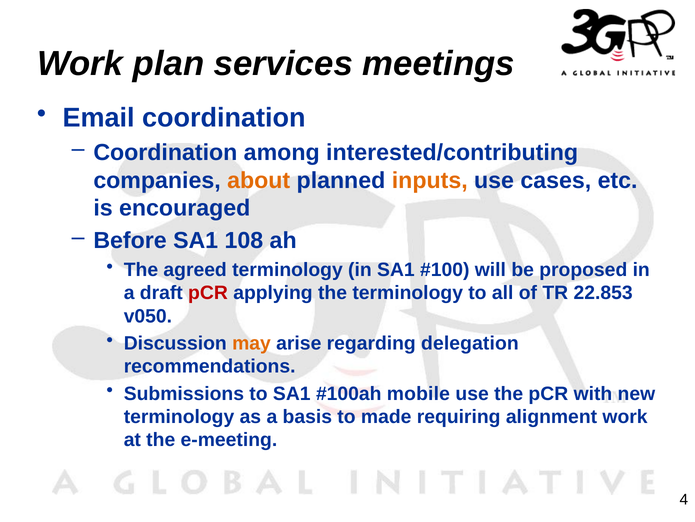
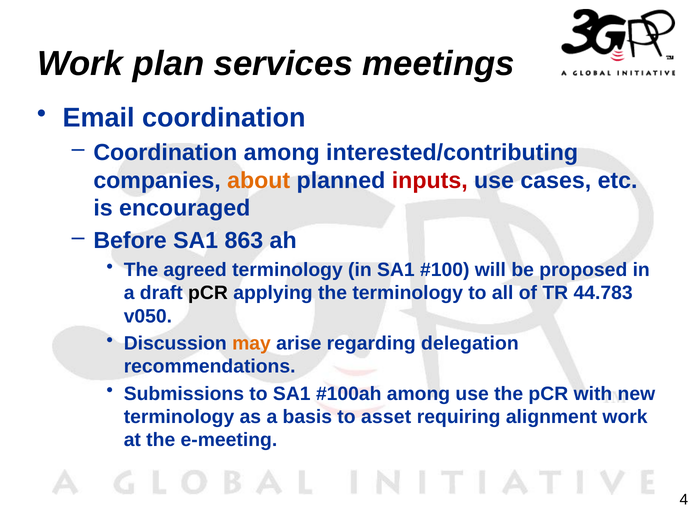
inputs colour: orange -> red
108: 108 -> 863
pCR at (208, 293) colour: red -> black
22.853: 22.853 -> 44.783
mobile at (418, 393): mobile -> among
made: made -> asset
